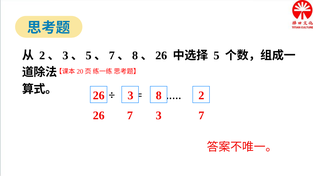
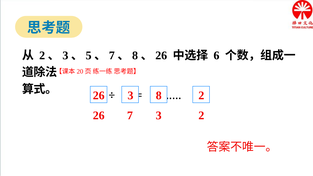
5 at (216, 55): 5 -> 6
3 7: 7 -> 2
